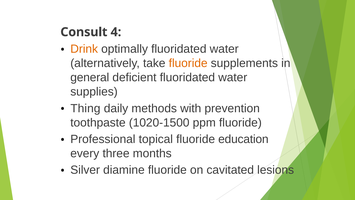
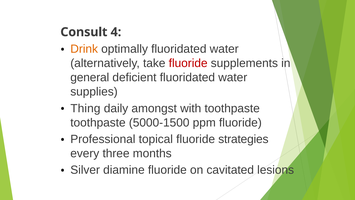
fluoride at (188, 63) colour: orange -> red
methods: methods -> amongst
with prevention: prevention -> toothpaste
1020-1500: 1020-1500 -> 5000-1500
education: education -> strategies
